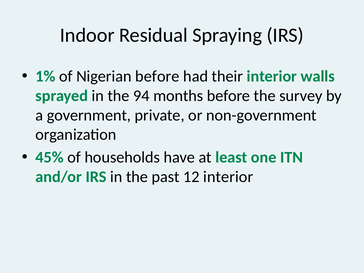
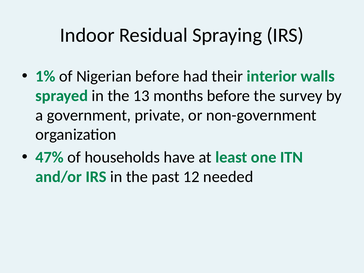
94: 94 -> 13
45%: 45% -> 47%
12 interior: interior -> needed
